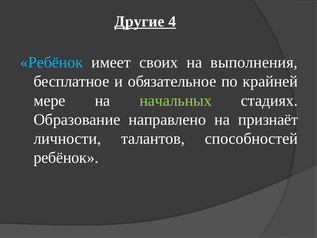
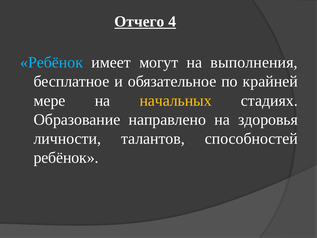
Другие: Другие -> Отчего
своих: своих -> могут
начальных colour: light green -> yellow
признаёт: признаёт -> здоровья
